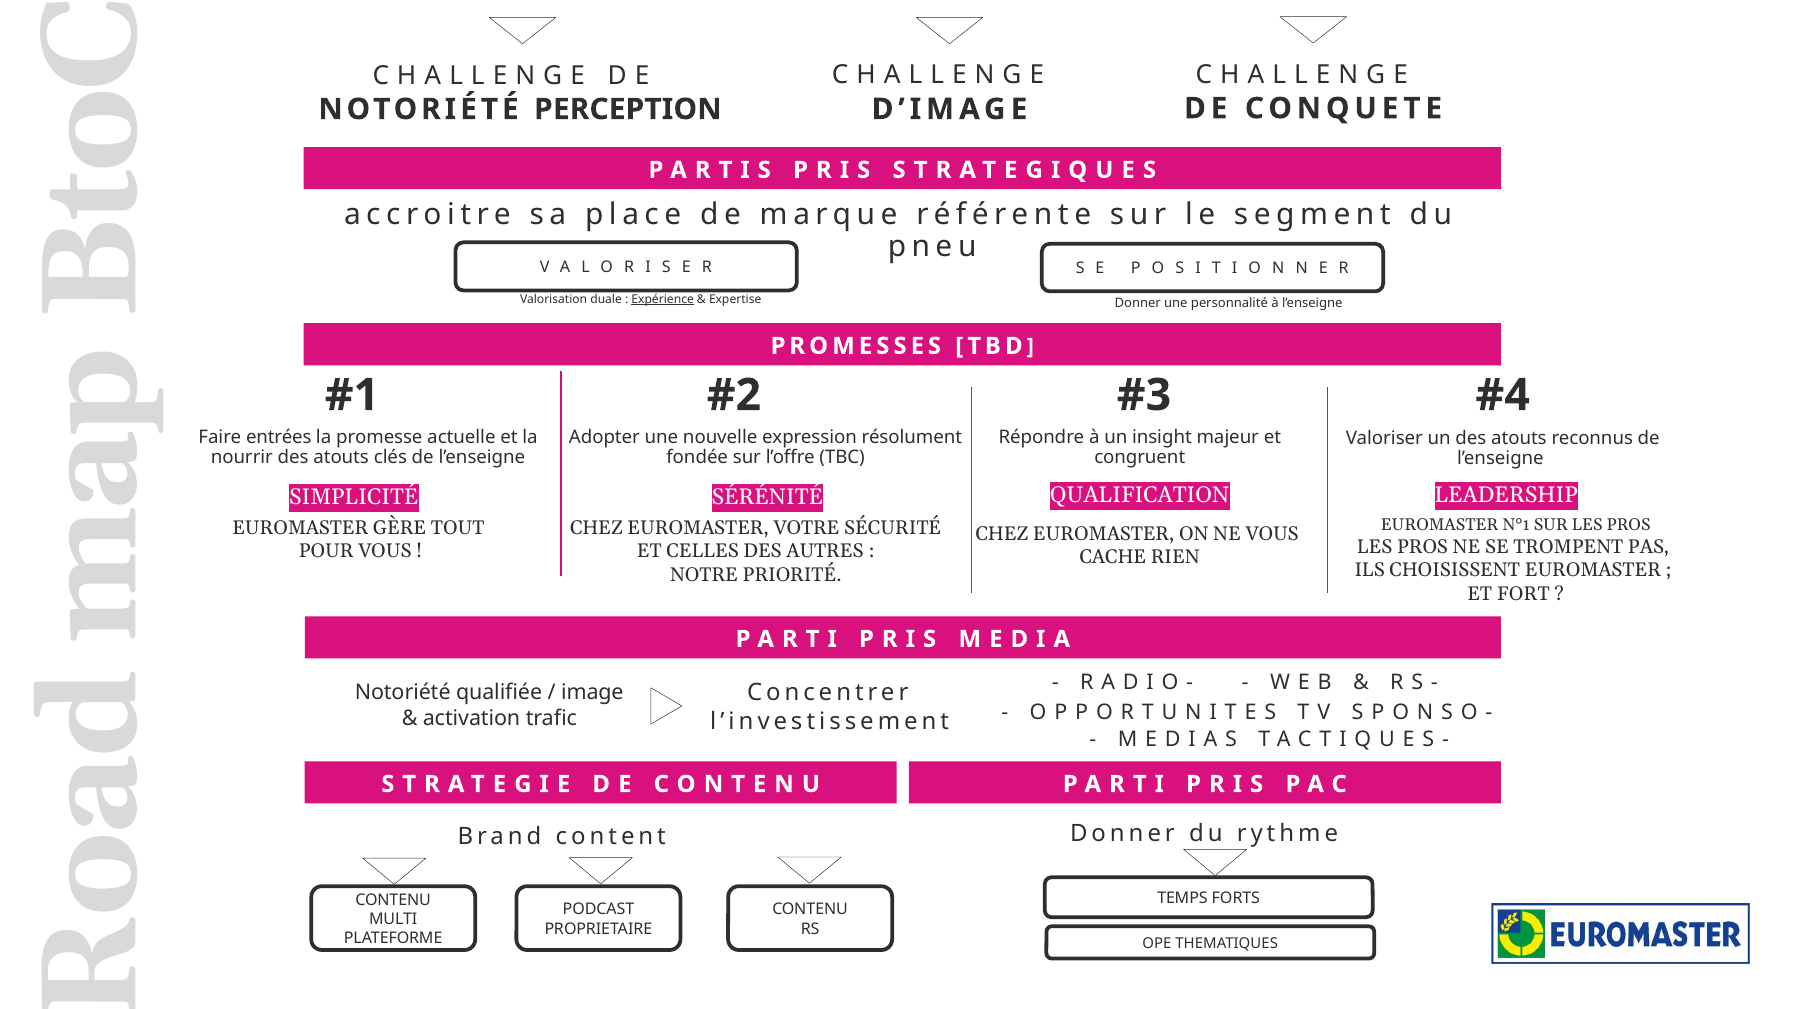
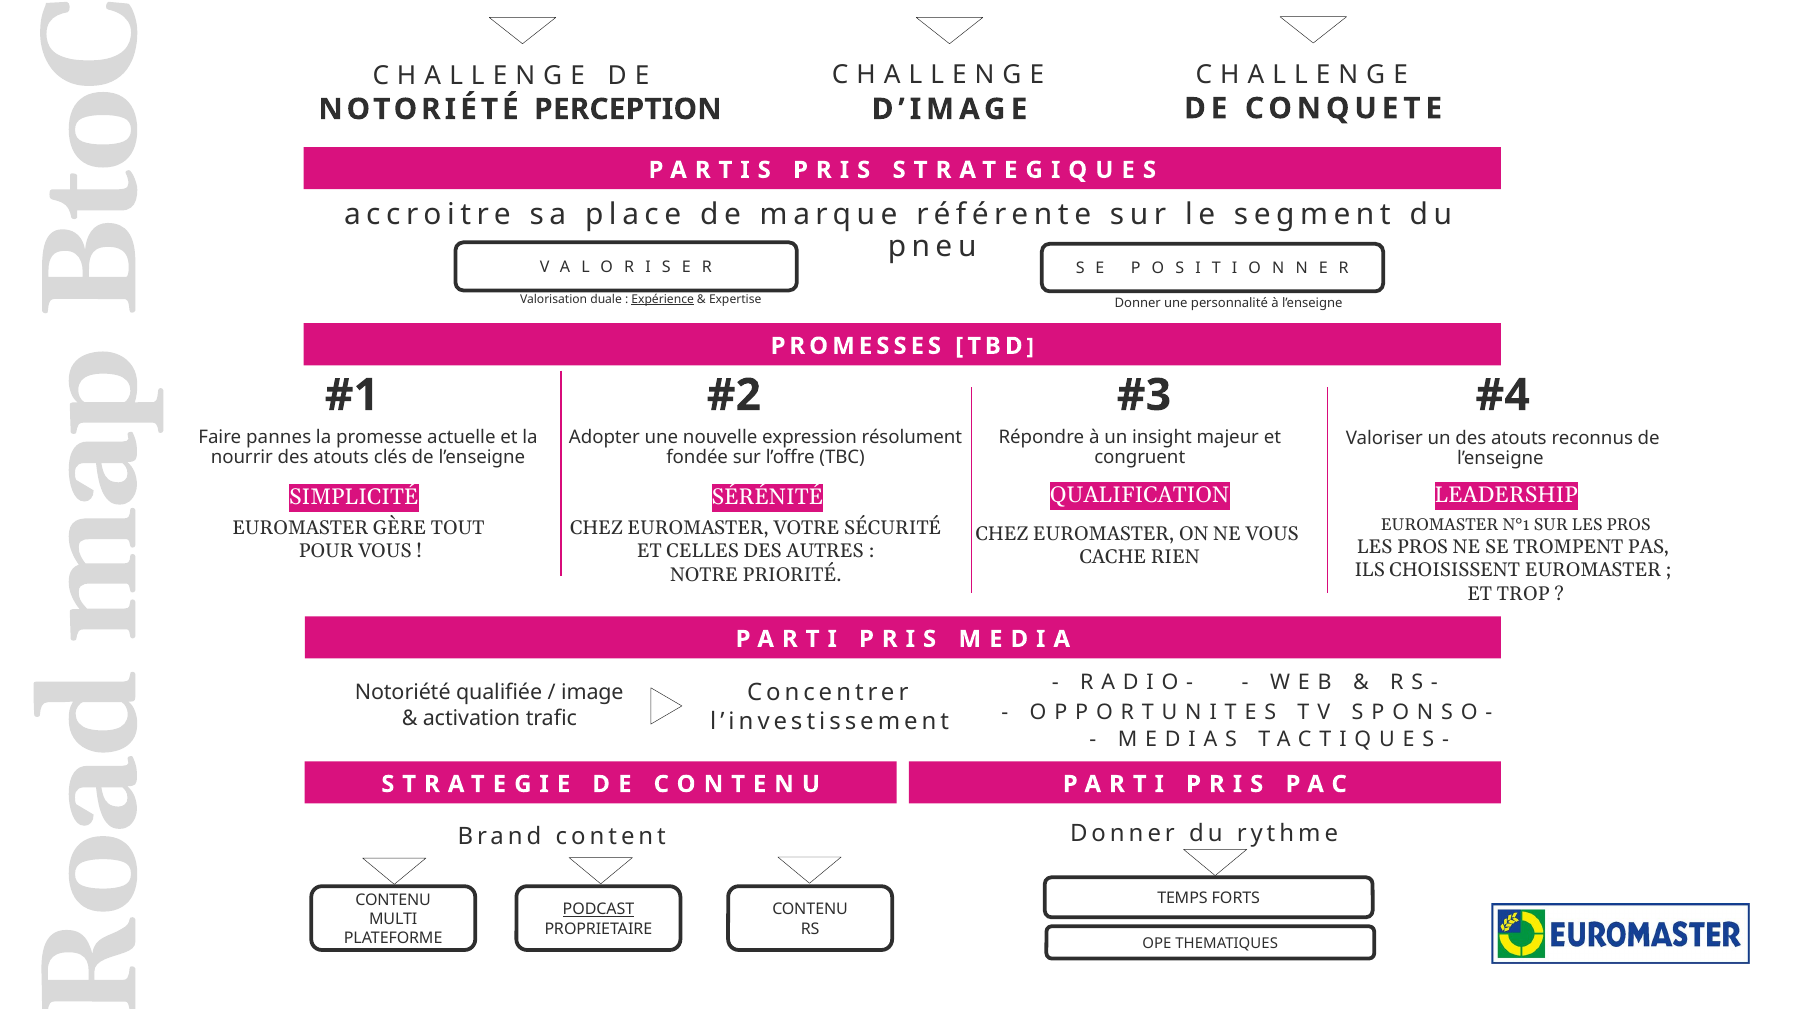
entrées: entrées -> pannes
FORT: FORT -> TROP
PODCAST underline: none -> present
